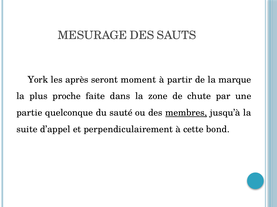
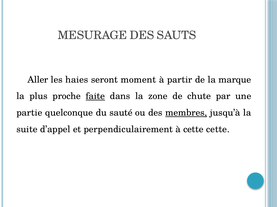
York: York -> Aller
après: après -> haies
faite underline: none -> present
cette bond: bond -> cette
